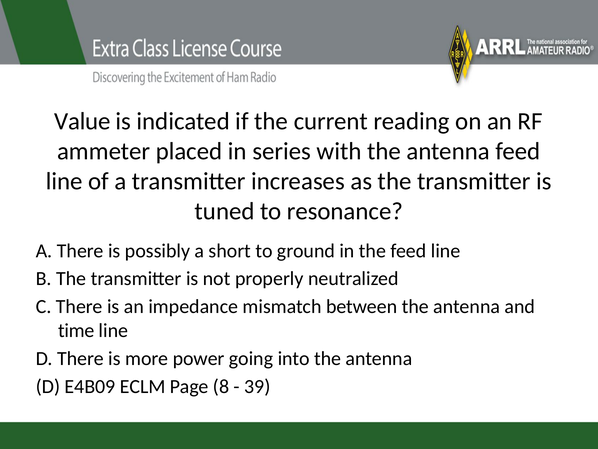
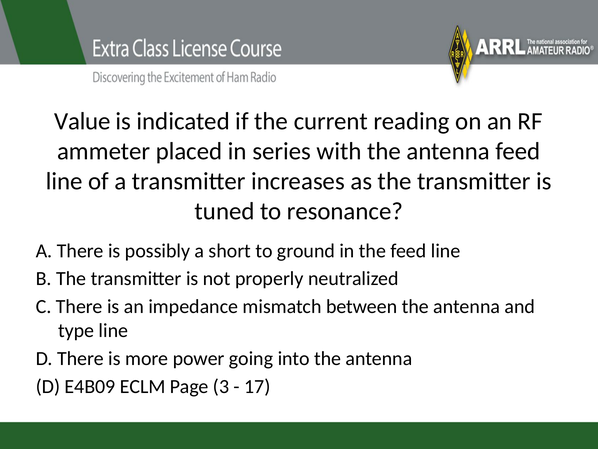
time: time -> type
8: 8 -> 3
39: 39 -> 17
